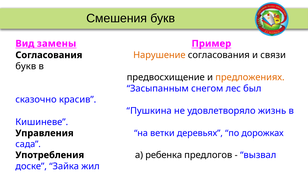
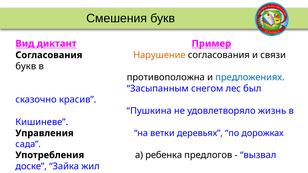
замены: замены -> диктант
предвосхищение: предвосхищение -> противоположна
предложениях colour: orange -> blue
